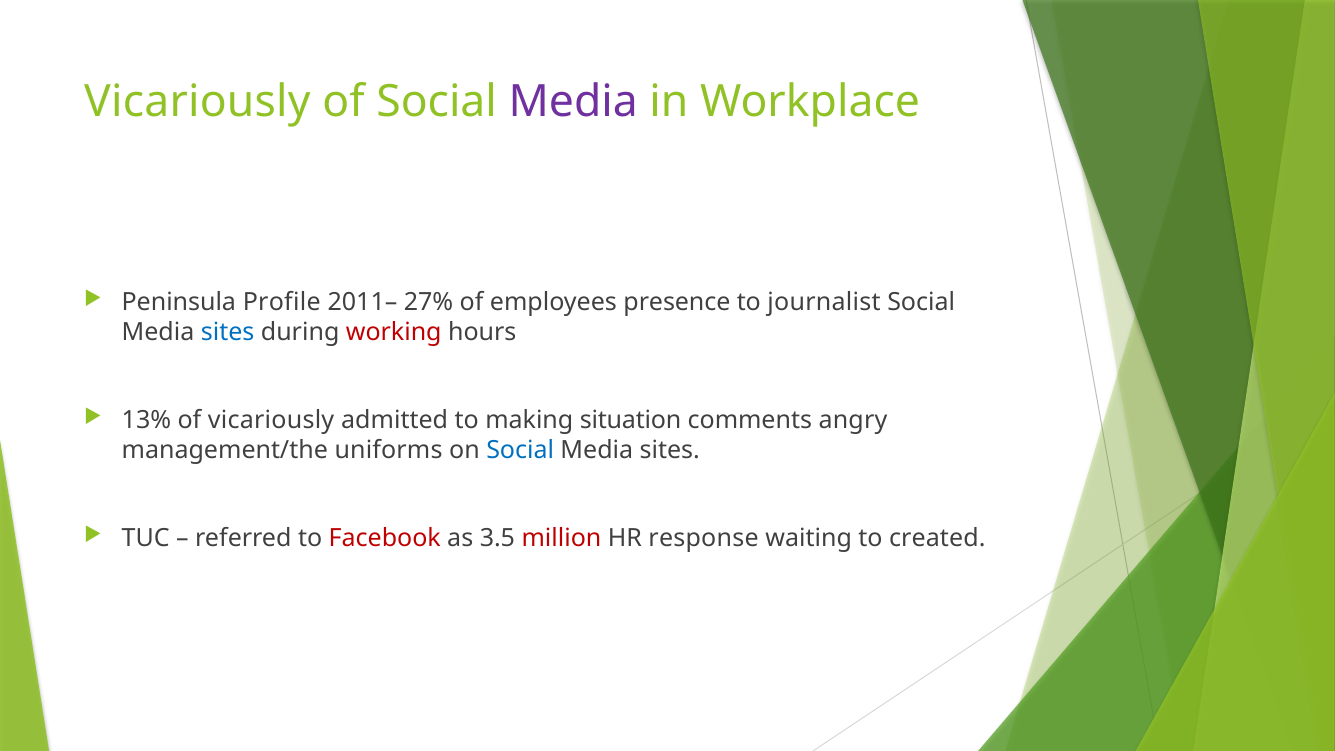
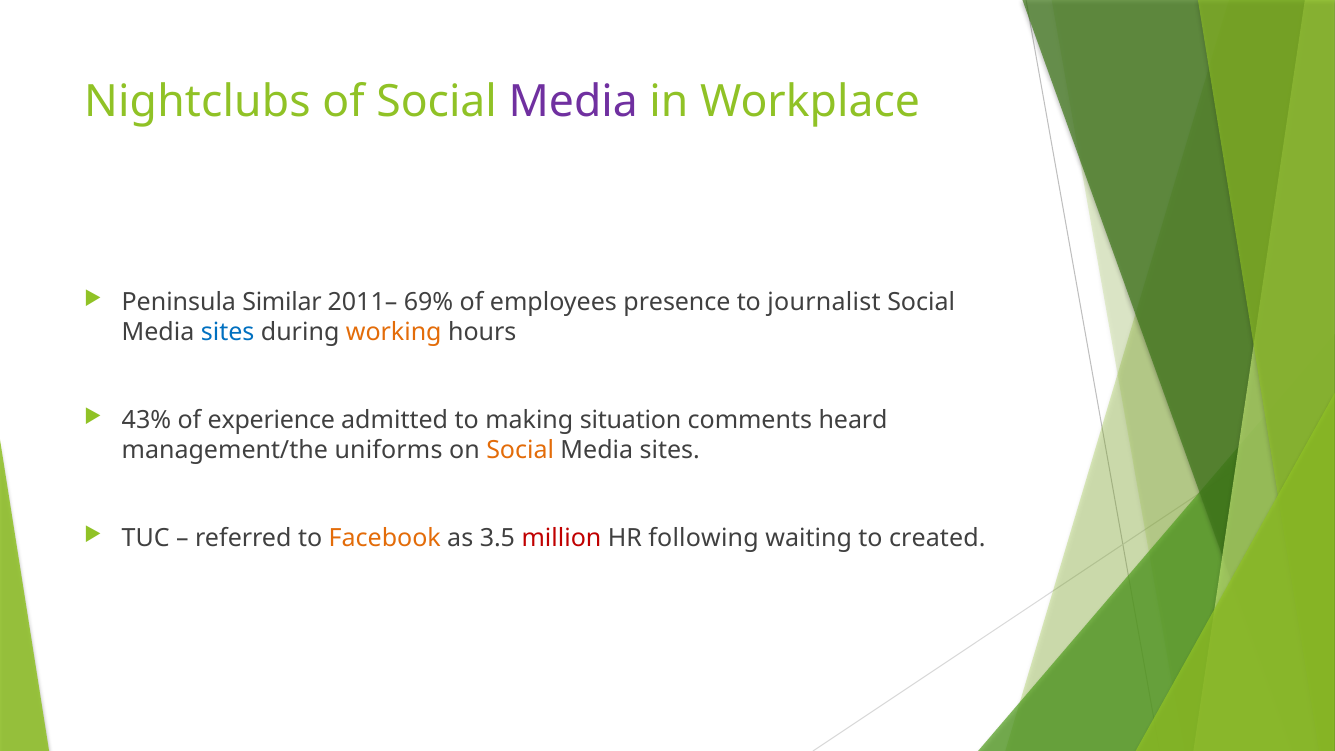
Vicariously at (197, 102): Vicariously -> Nightclubs
Profile: Profile -> Similar
27%: 27% -> 69%
working colour: red -> orange
13%: 13% -> 43%
of vicariously: vicariously -> experience
angry: angry -> heard
Social at (520, 450) colour: blue -> orange
Facebook colour: red -> orange
response: response -> following
